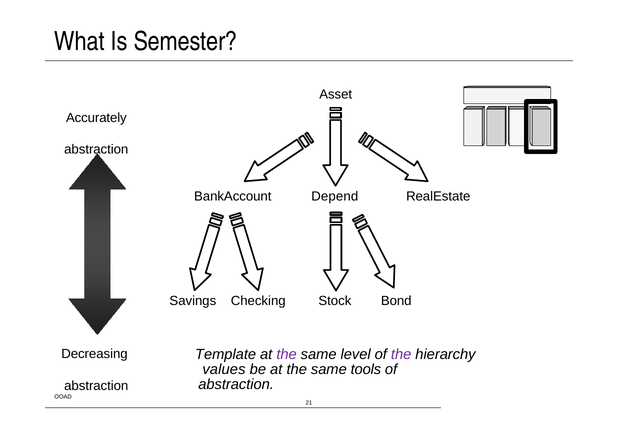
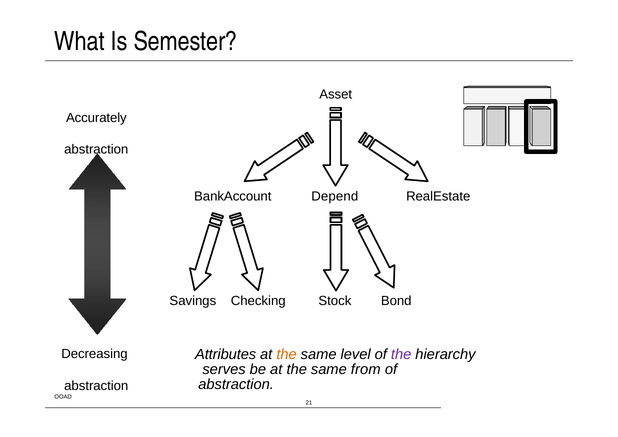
Template: Template -> Attributes
the at (287, 355) colour: purple -> orange
values: values -> serves
tools: tools -> from
